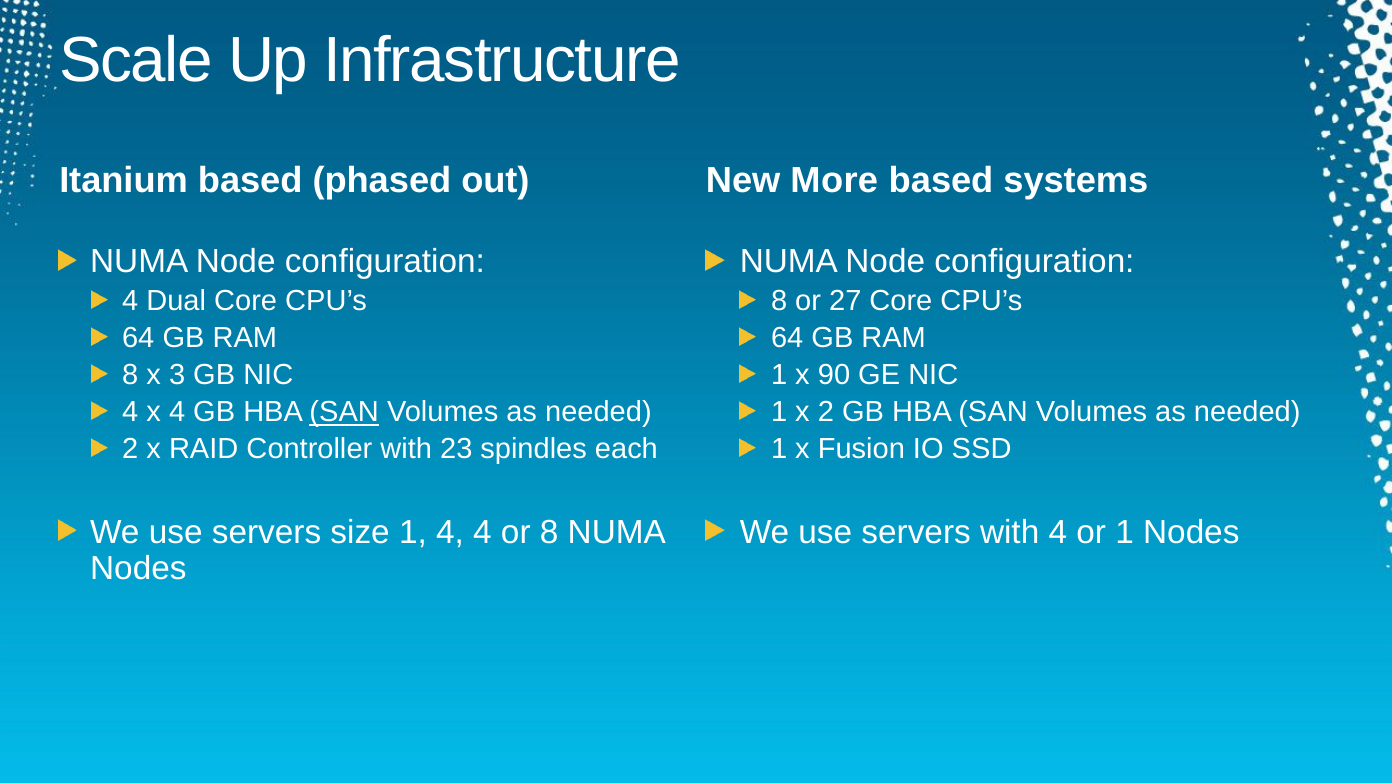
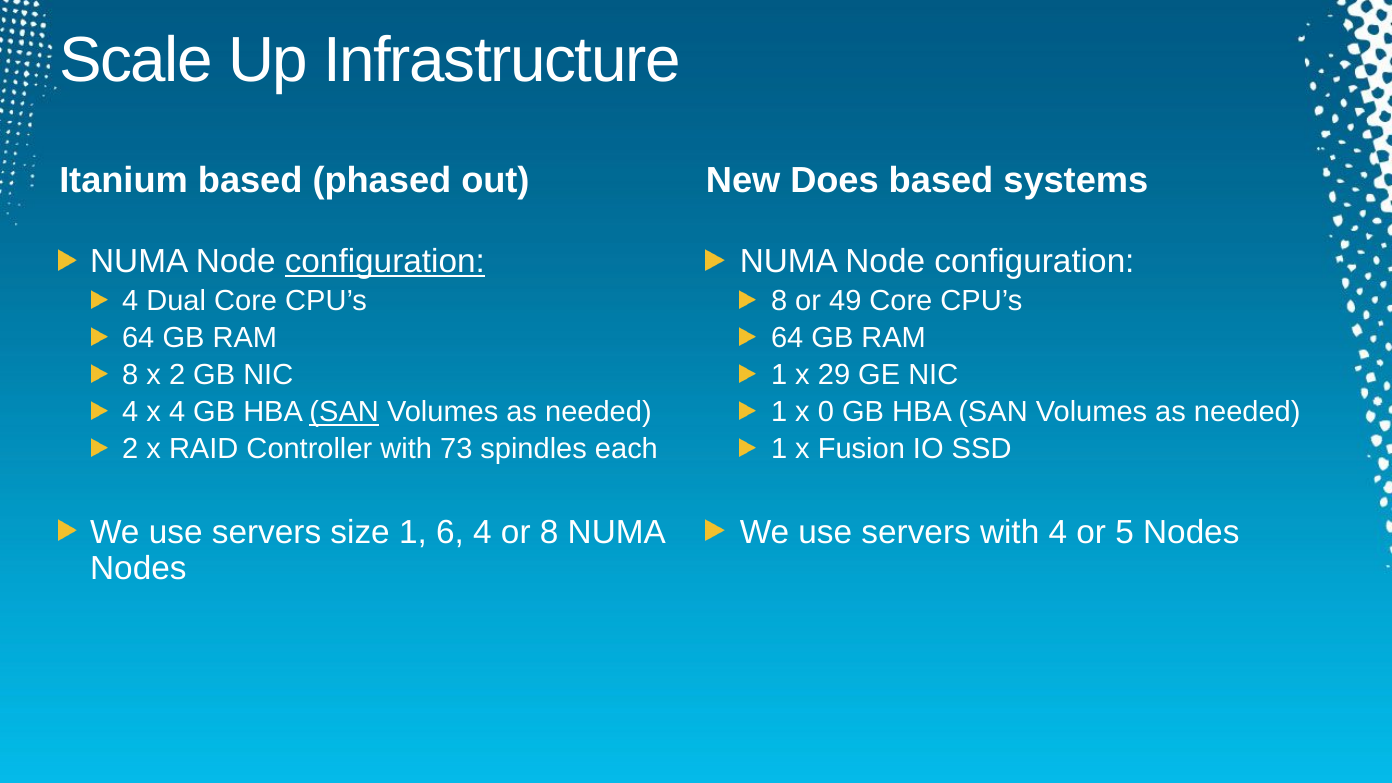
More: More -> Does
configuration at (385, 261) underline: none -> present
27: 27 -> 49
x 3: 3 -> 2
90: 90 -> 29
x 2: 2 -> 0
23: 23 -> 73
1 4: 4 -> 6
or 1: 1 -> 5
